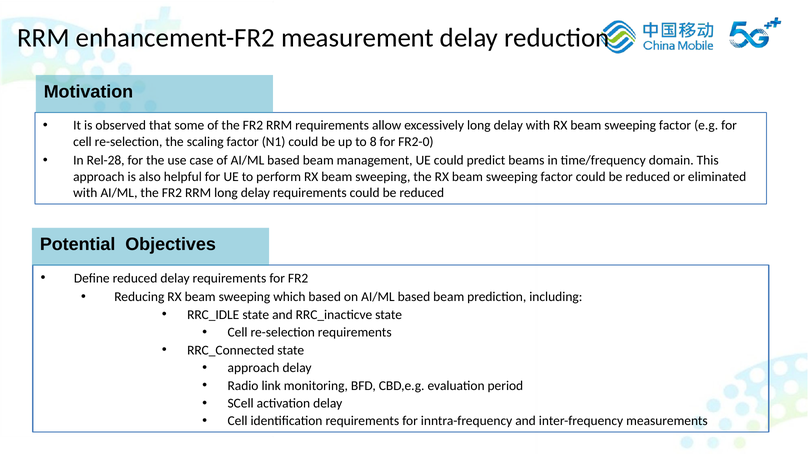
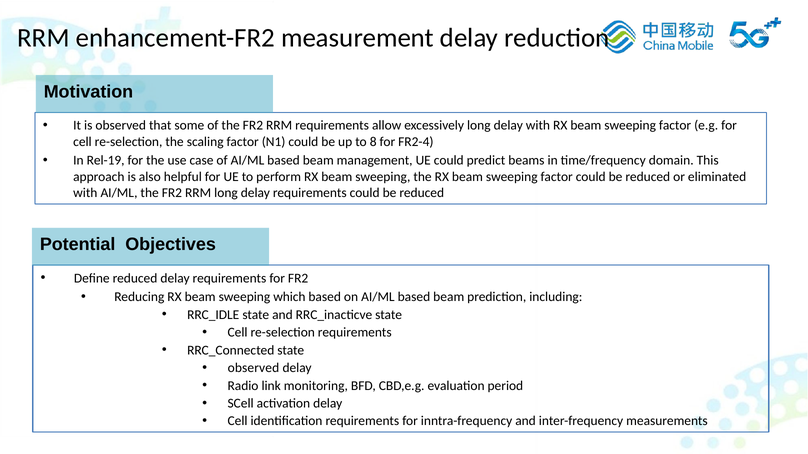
FR2-0: FR2-0 -> FR2-4
Rel-28: Rel-28 -> Rel-19
approach at (253, 368): approach -> observed
